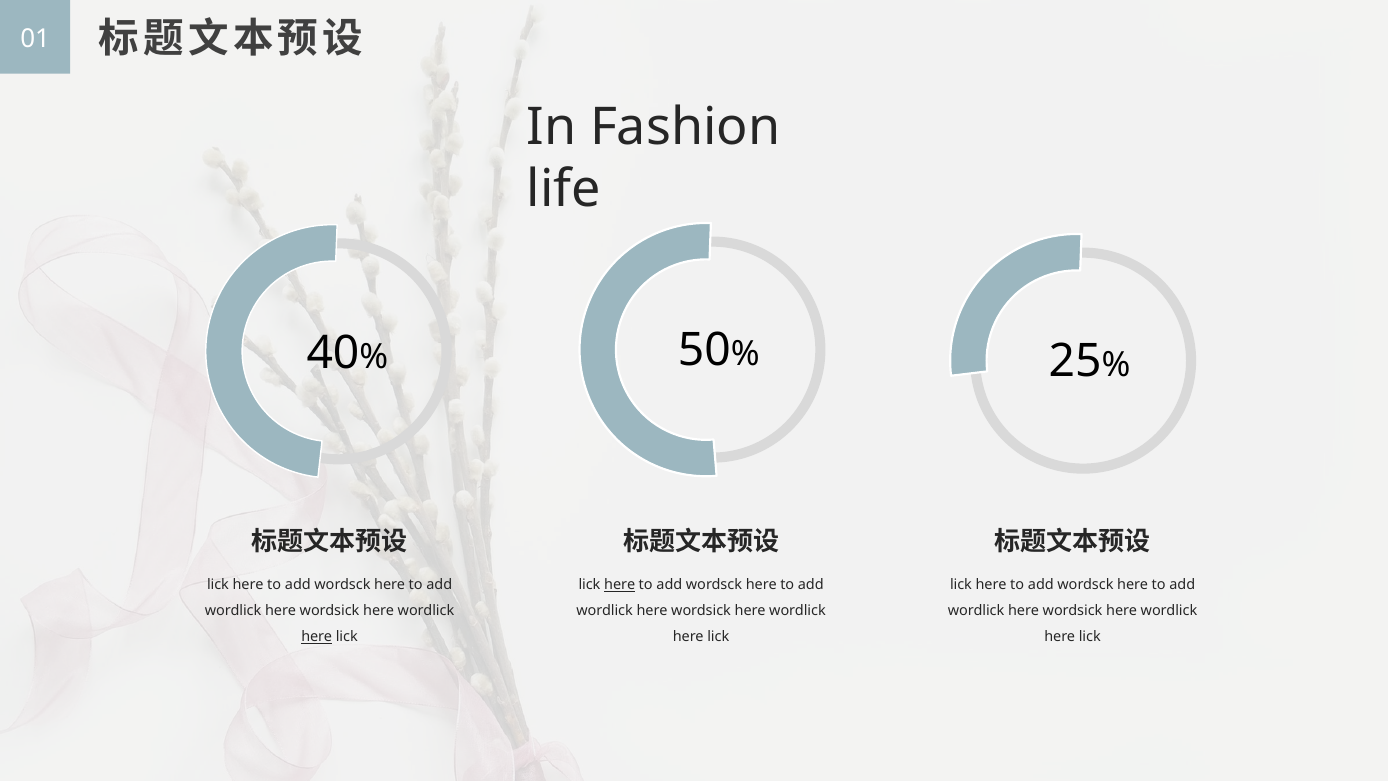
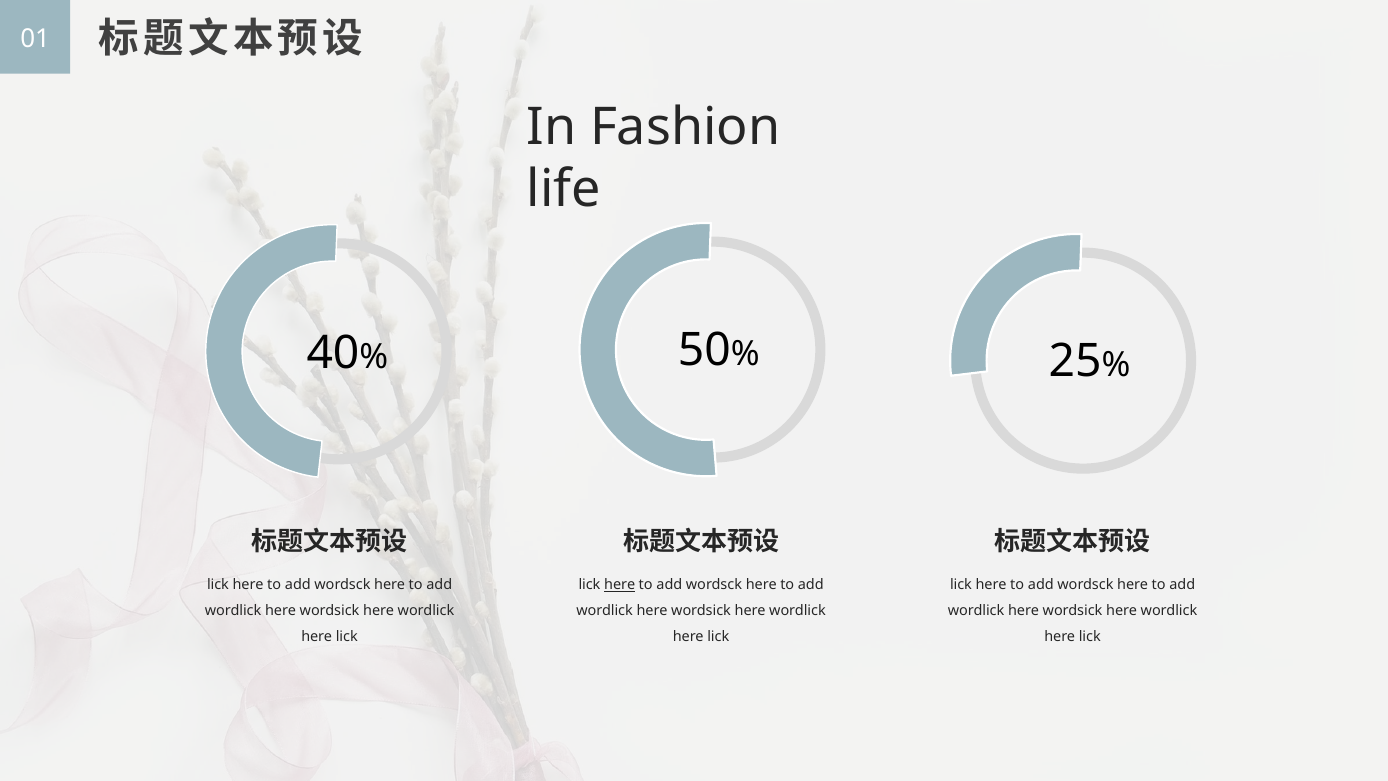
here at (317, 637) underline: present -> none
